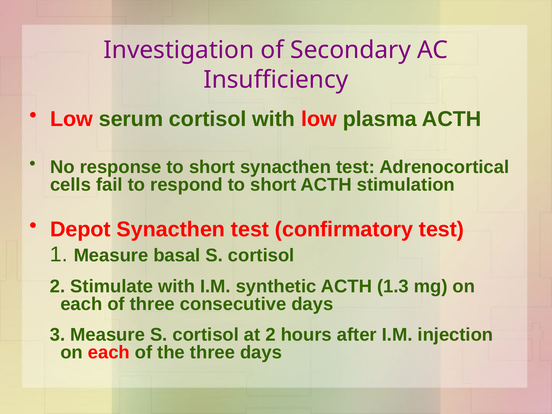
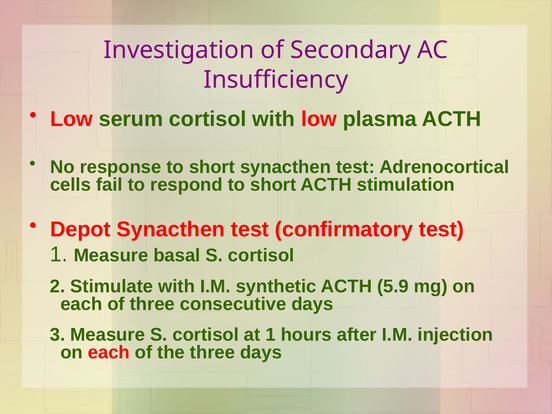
1.3: 1.3 -> 5.9
at 2: 2 -> 1
